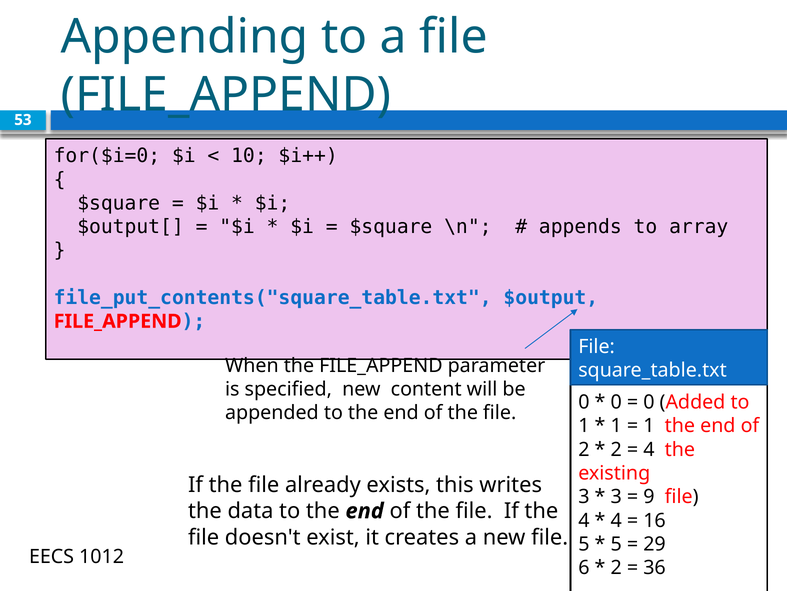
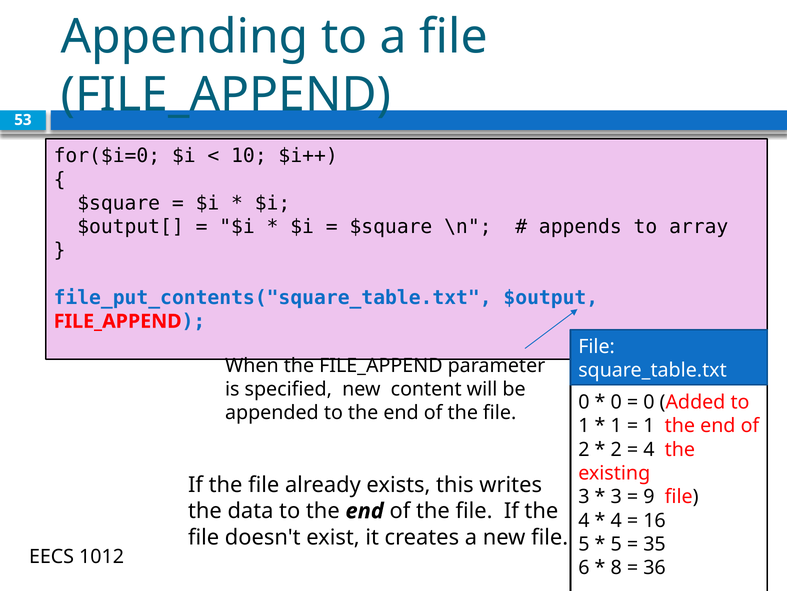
29: 29 -> 35
2 at (616, 567): 2 -> 8
